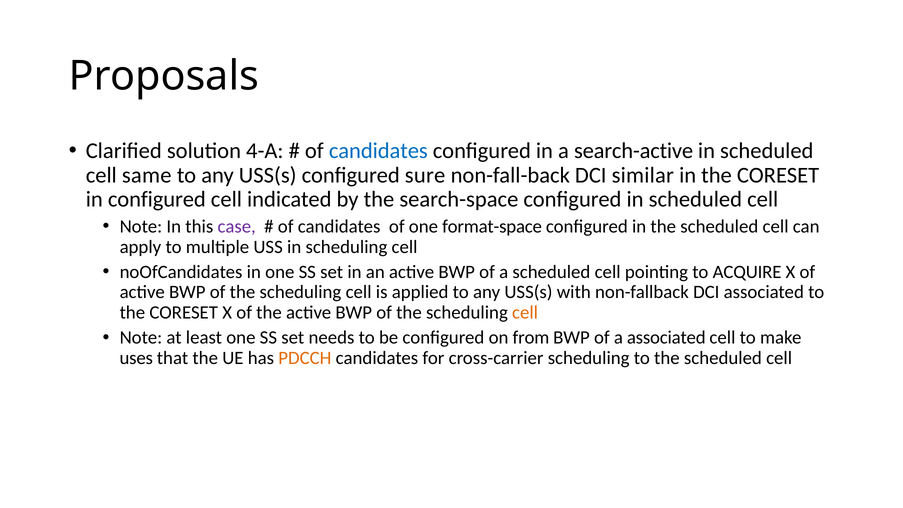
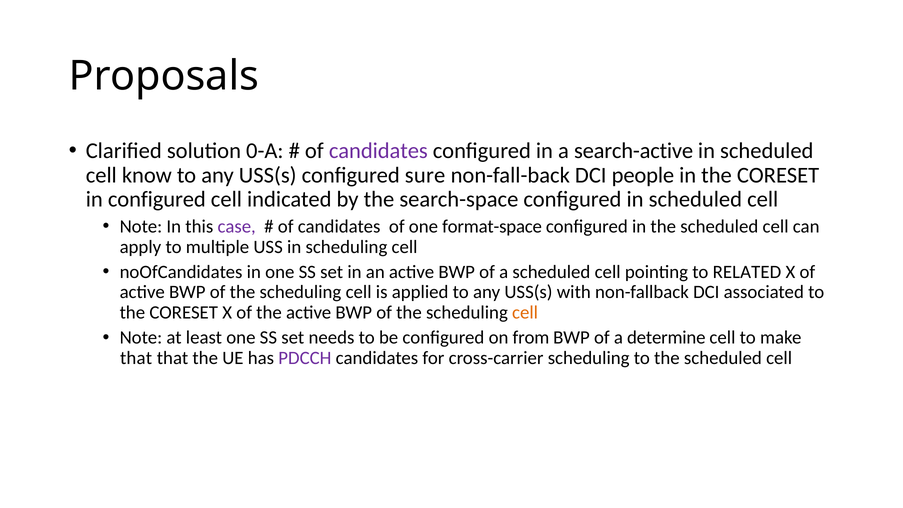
4-A: 4-A -> 0-A
candidates at (378, 151) colour: blue -> purple
same: same -> know
similar: similar -> people
ACQUIRE: ACQUIRE -> RELATED
a associated: associated -> determine
uses at (136, 358): uses -> that
PDCCH colour: orange -> purple
